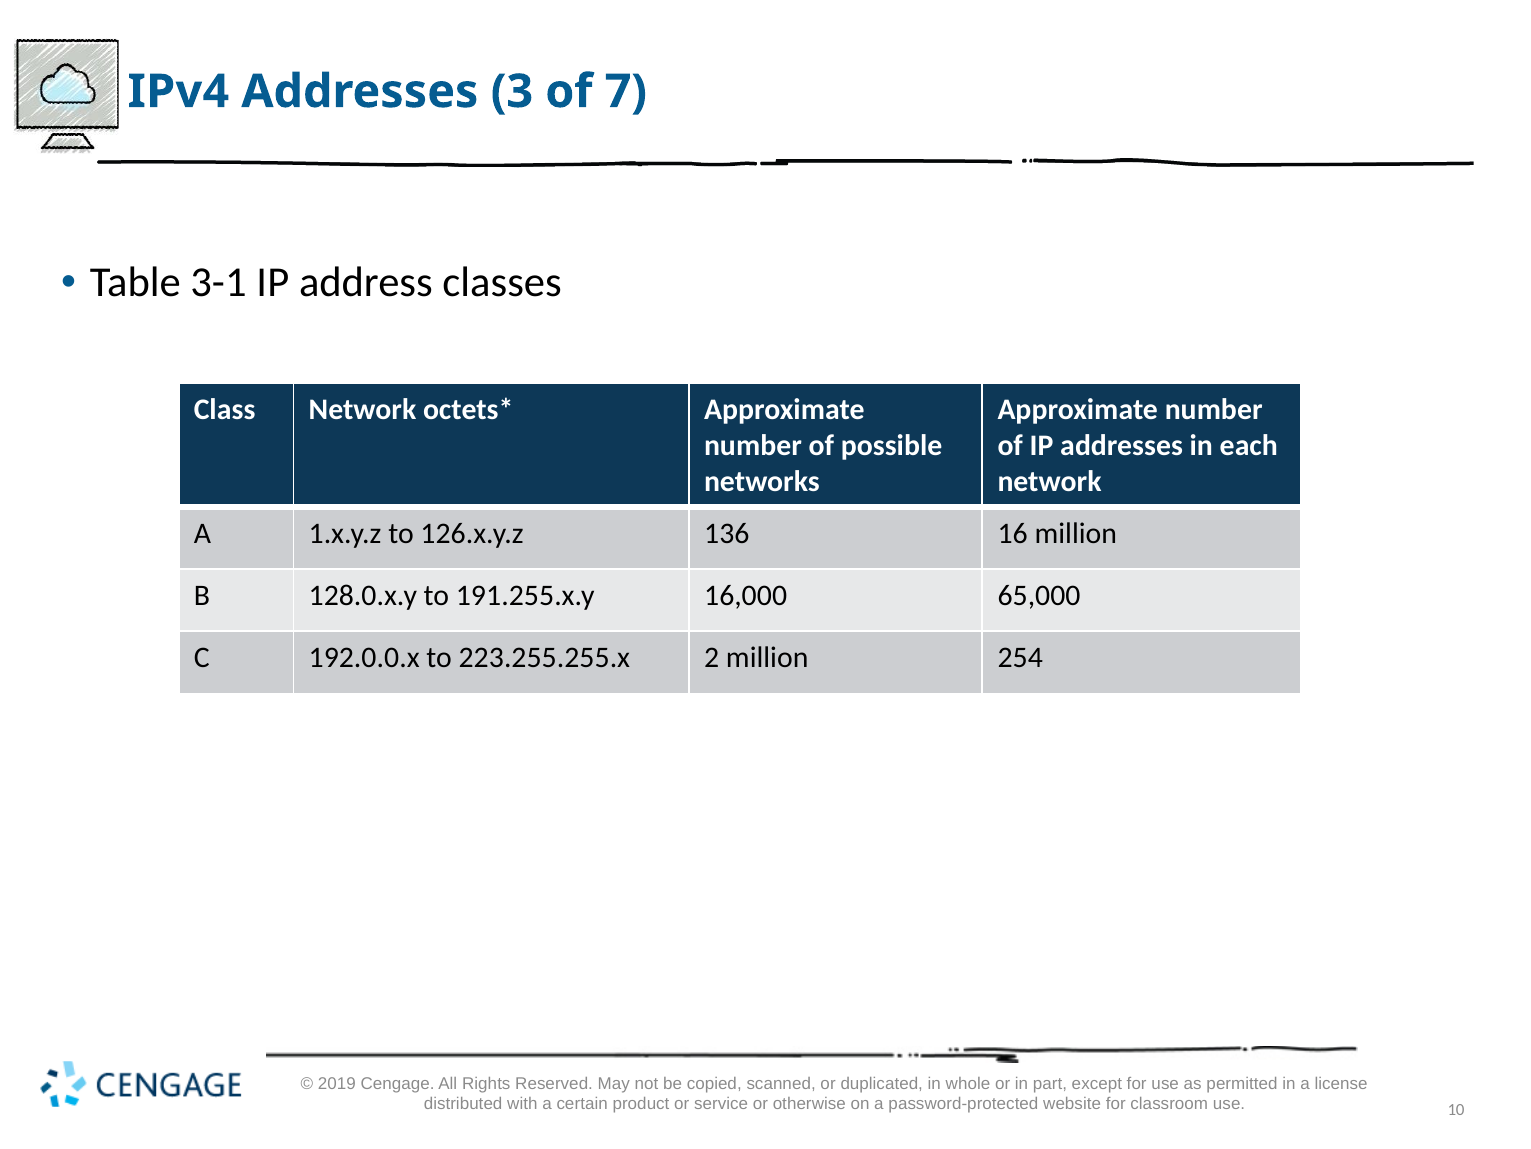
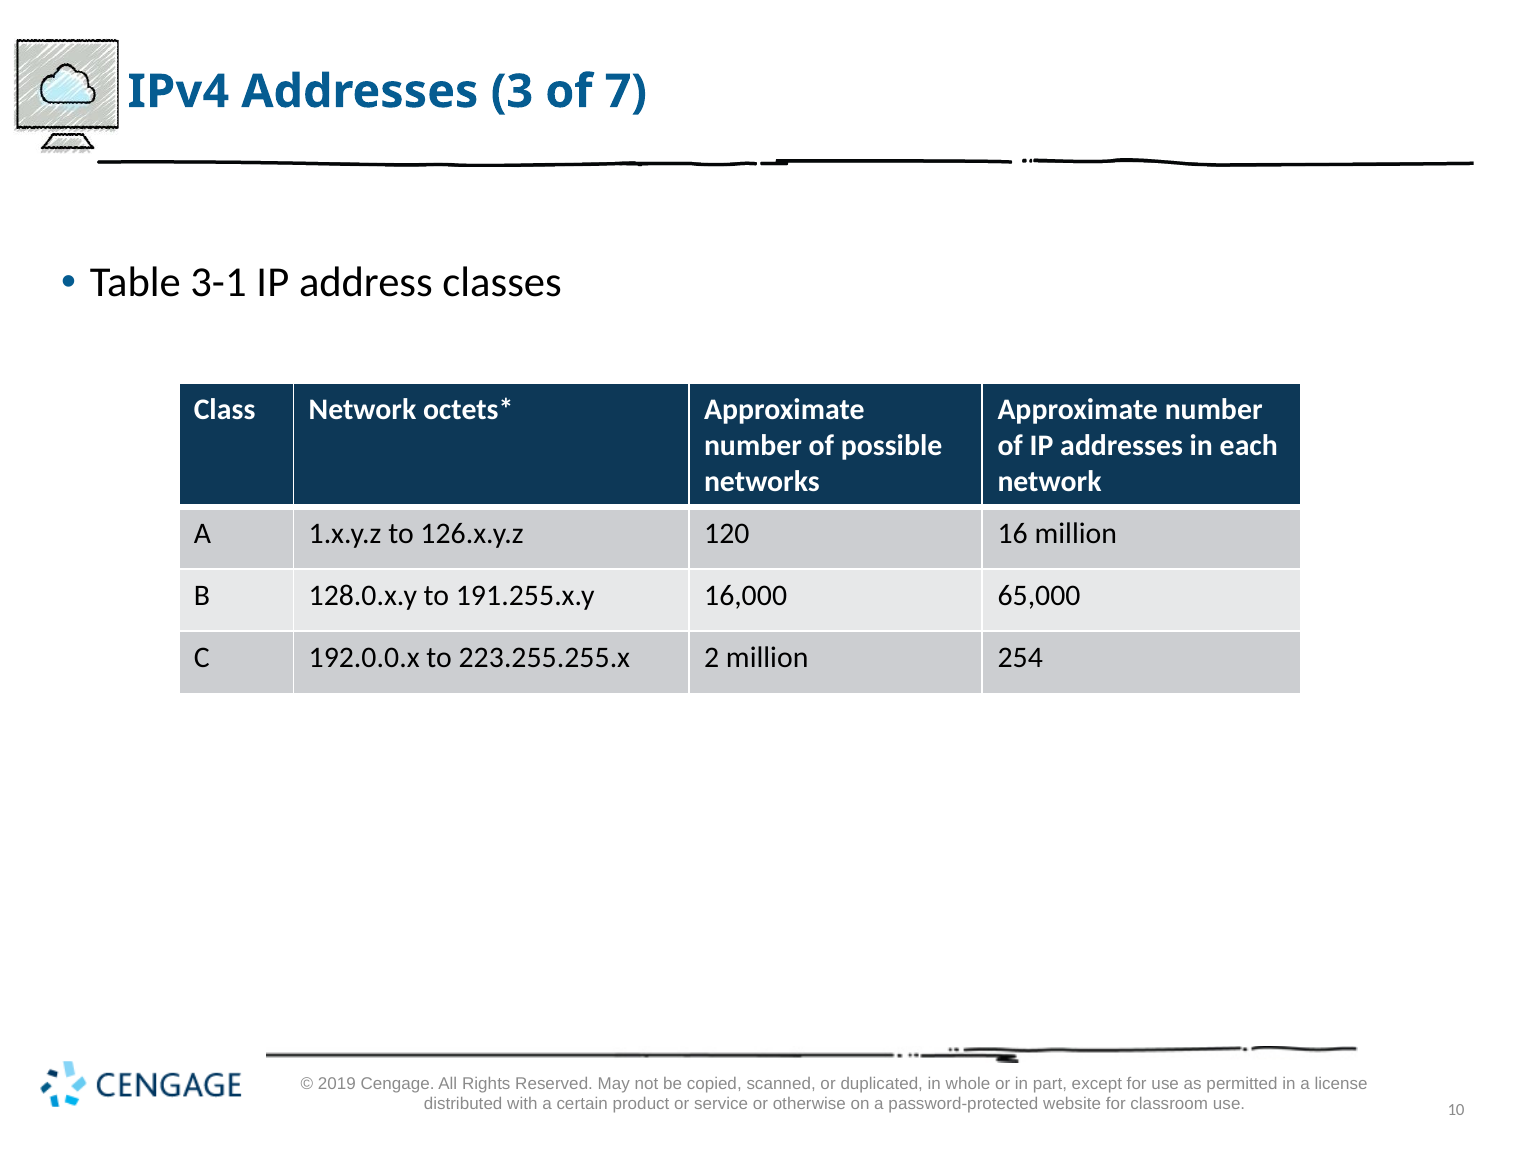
136: 136 -> 120
